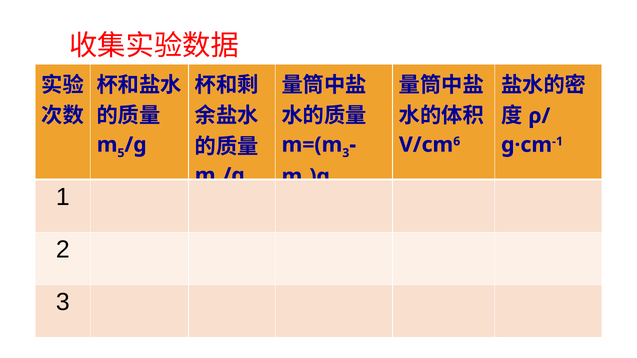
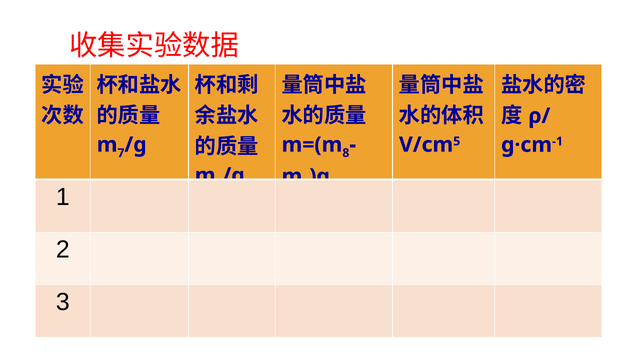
5: 5 -> 7
3 at (346, 153): 3 -> 8
6: 6 -> 5
